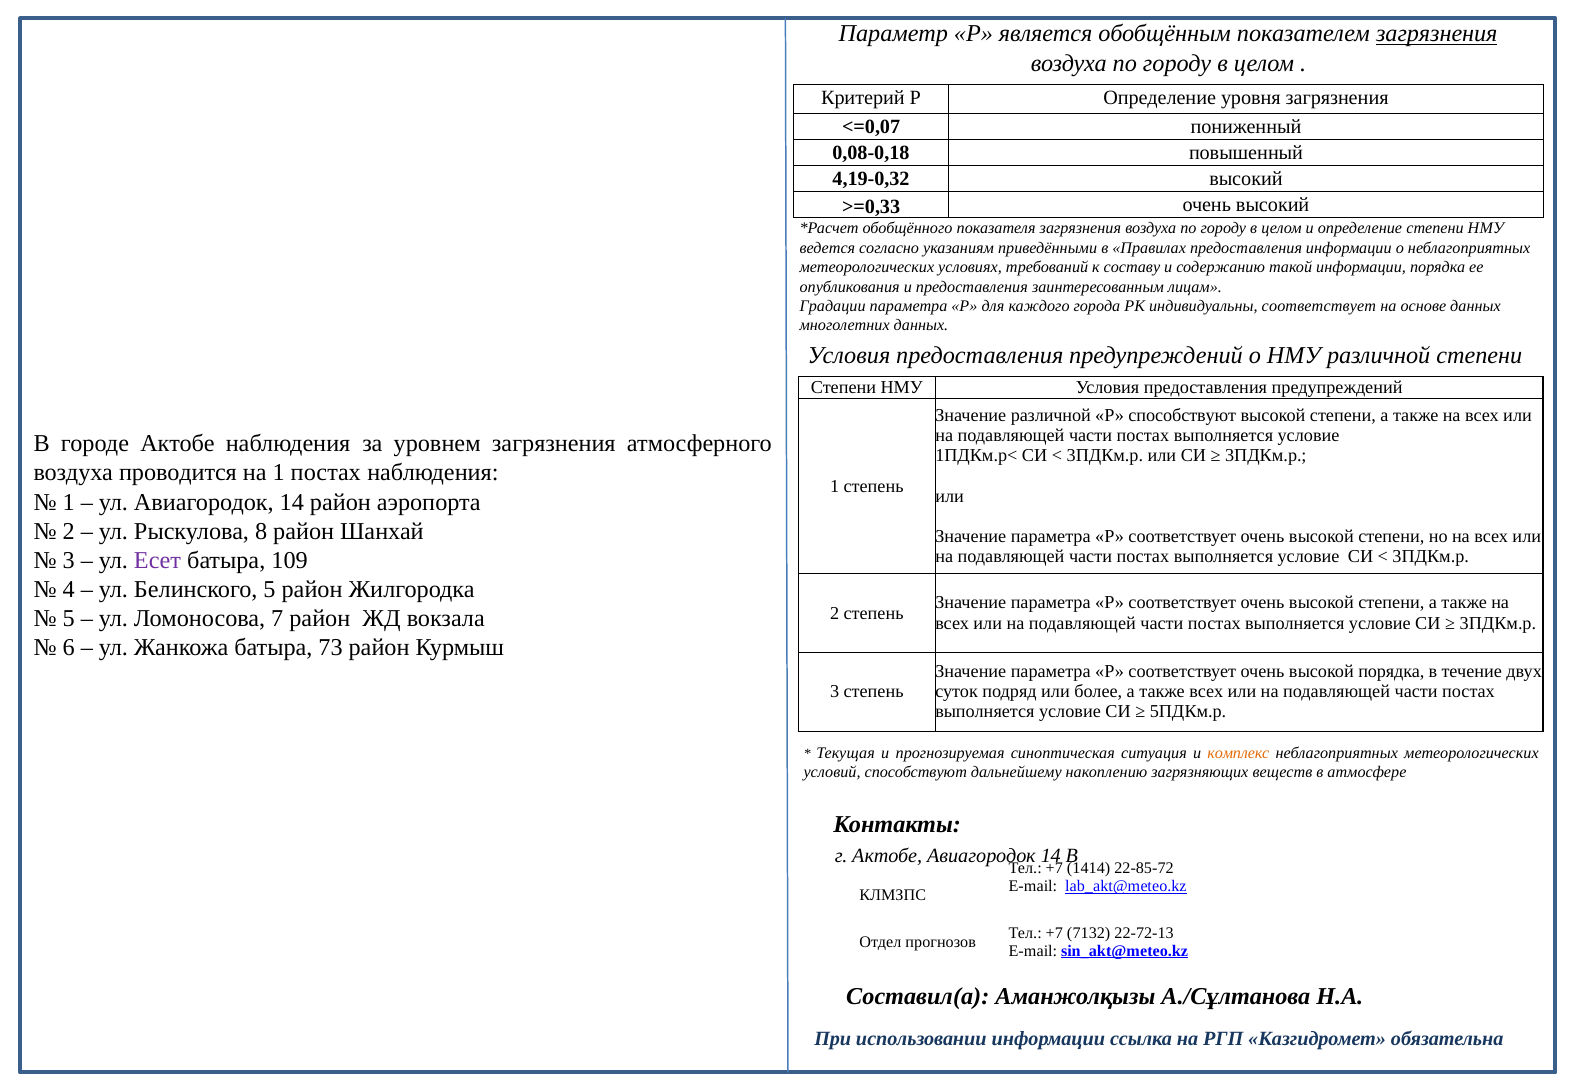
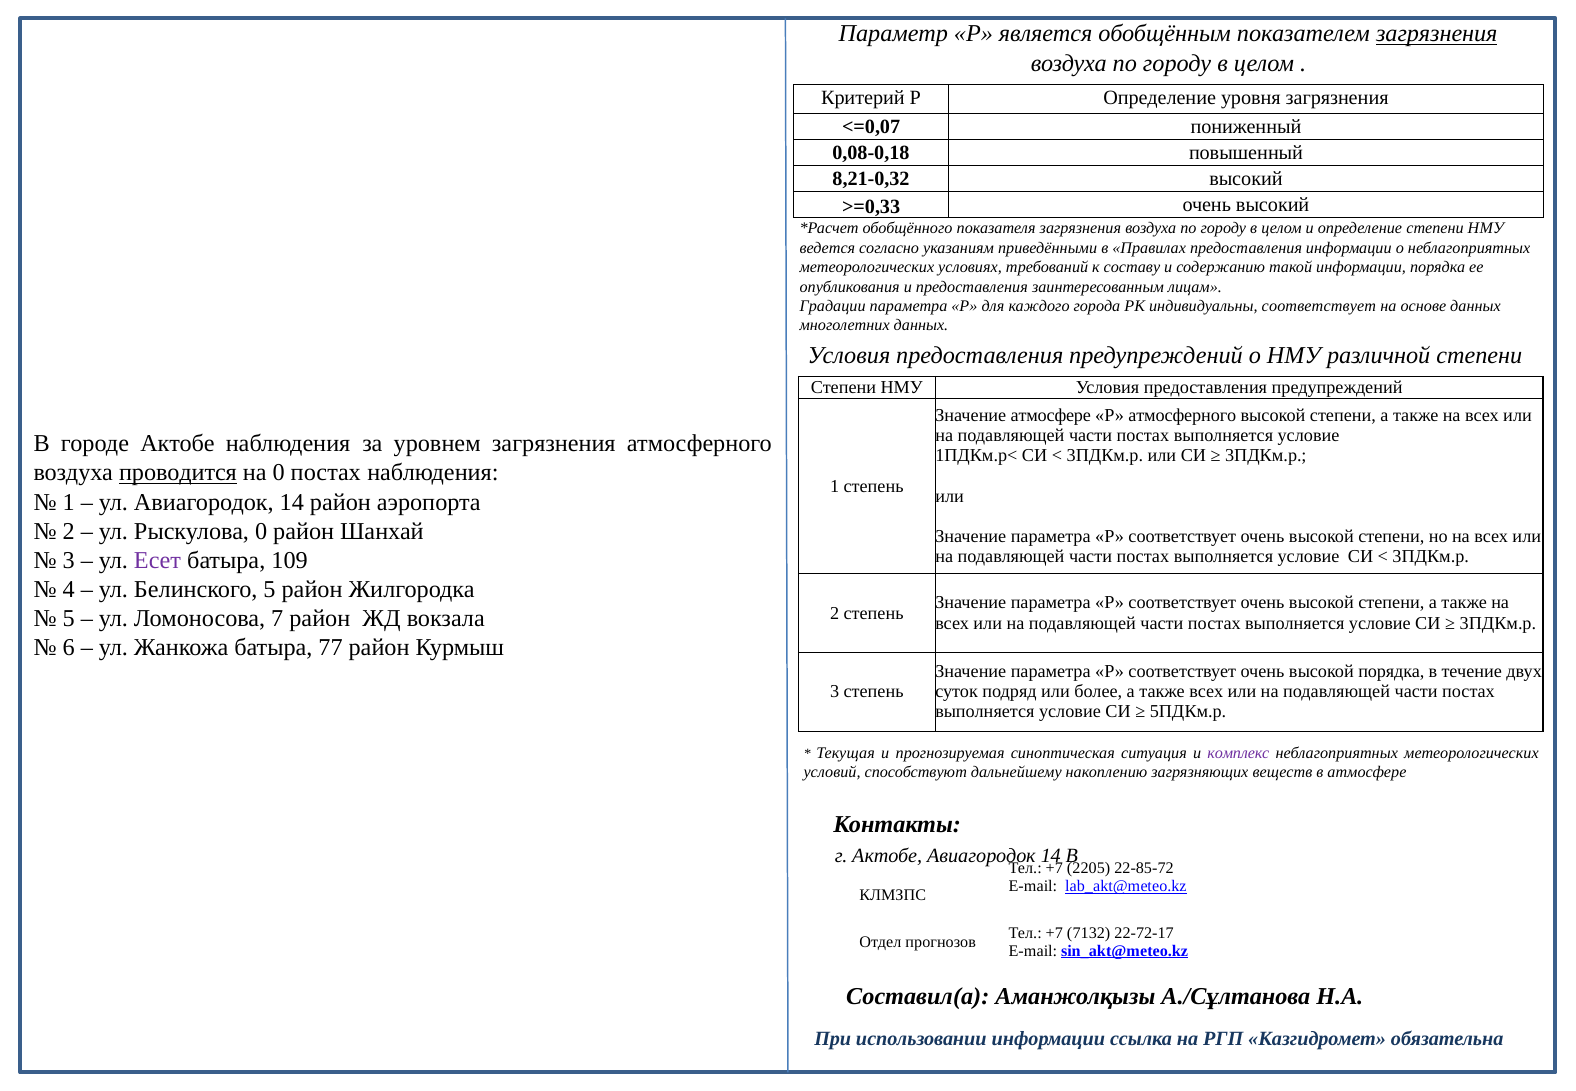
4,19-0,32: 4,19-0,32 -> 8,21-0,32
Значение различной: различной -> атмосфере
Р способствуют: способствуют -> атмосферного
проводится underline: none -> present
на 1: 1 -> 0
Рыскулова 8: 8 -> 0
73: 73 -> 77
комплекс colour: orange -> purple
1414: 1414 -> 2205
22-72-13: 22-72-13 -> 22-72-17
